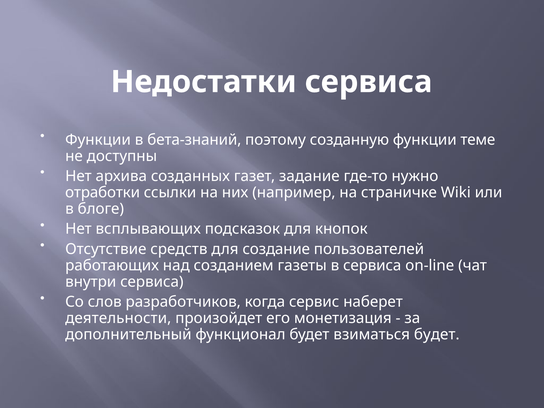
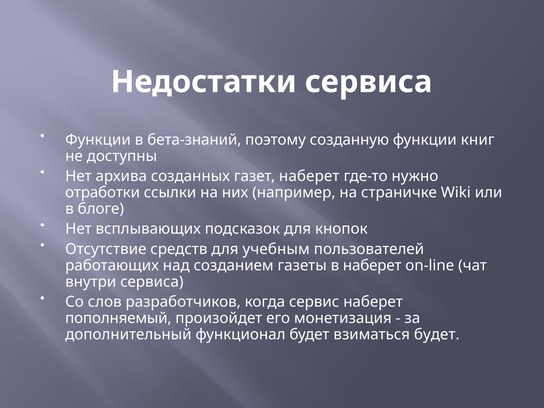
теме: теме -> книг
газет задание: задание -> наберет
создание: создание -> учебным
в сервиса: сервиса -> наберет
деятельности: деятельности -> пополняемый
